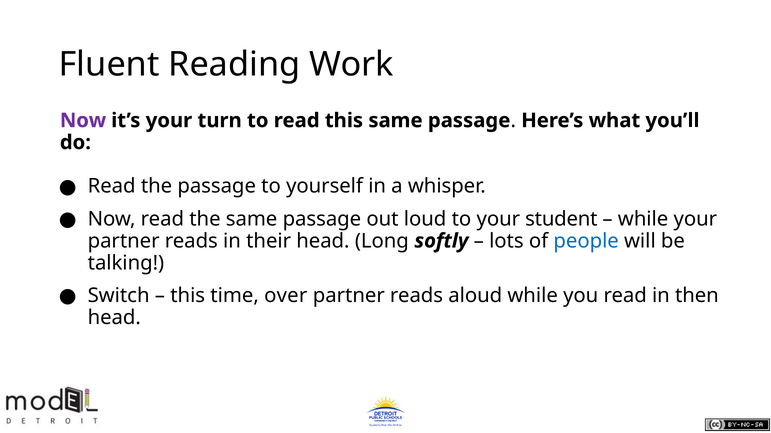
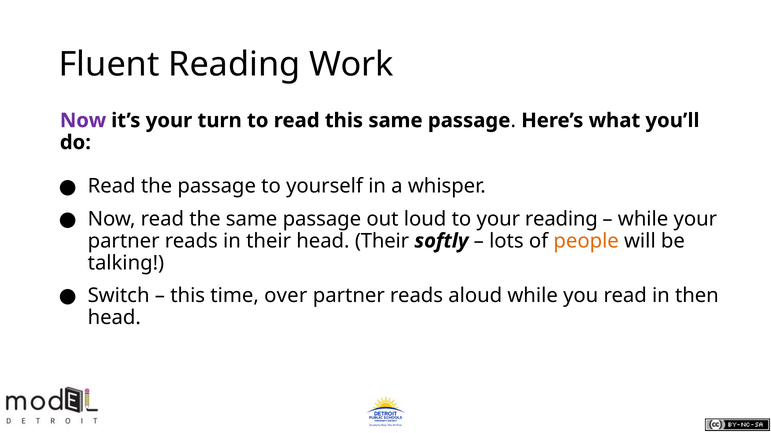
your student: student -> reading
head Long: Long -> Their
people colour: blue -> orange
